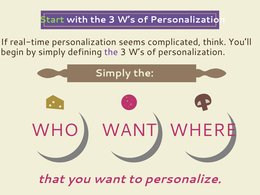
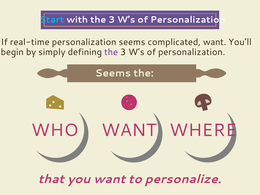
Start colour: light green -> light blue
complicated think: think -> want
Simply at (113, 73): Simply -> Seems
